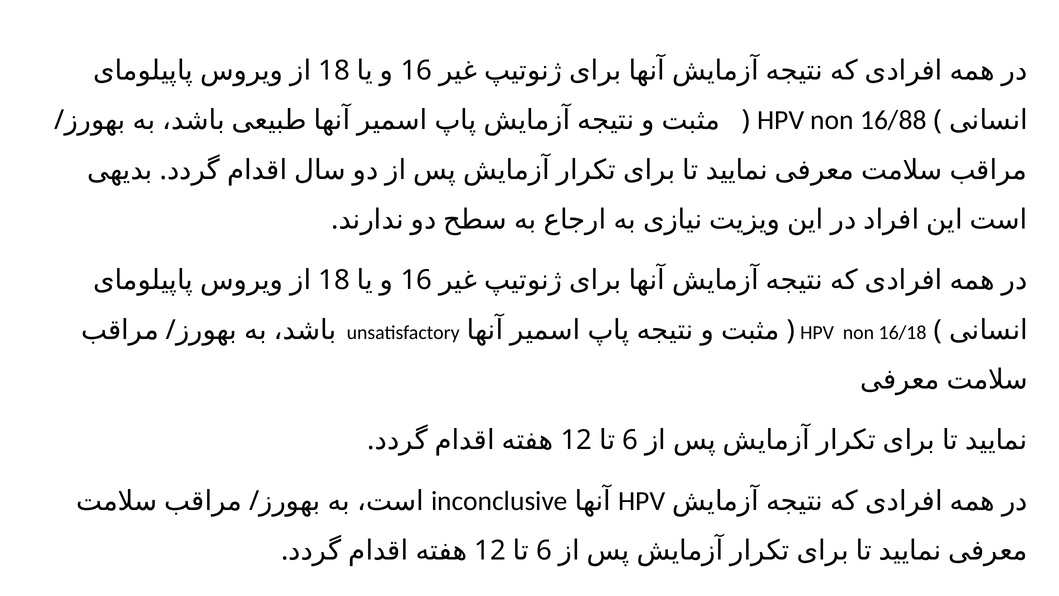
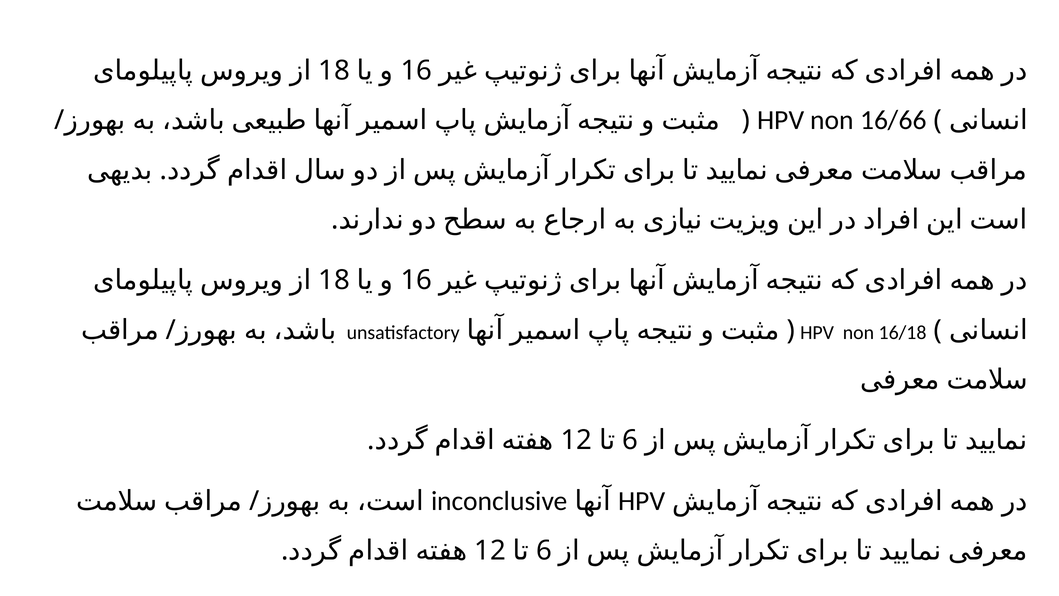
16/88: 16/88 -> 16/66
